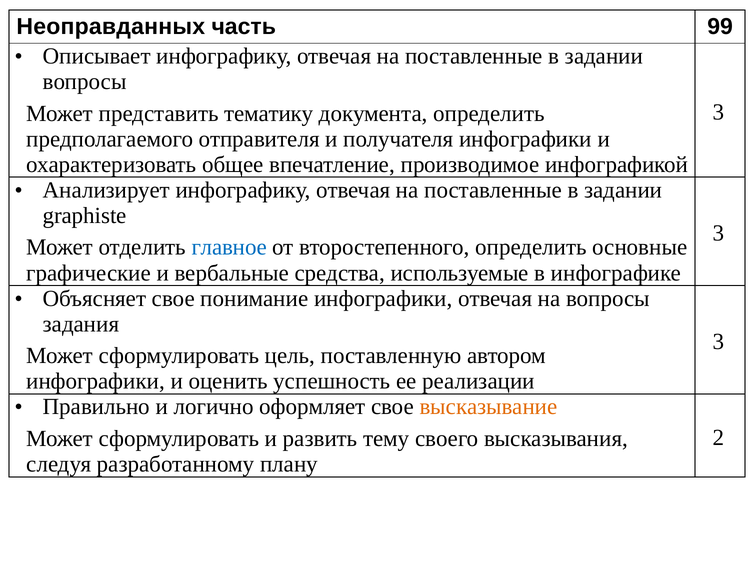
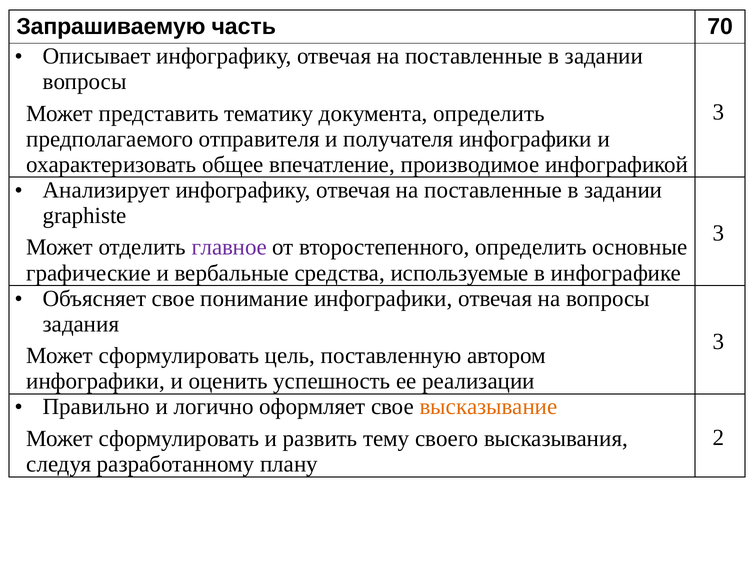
Неоправданных: Неоправданных -> Запрашиваемую
99: 99 -> 70
главное colour: blue -> purple
